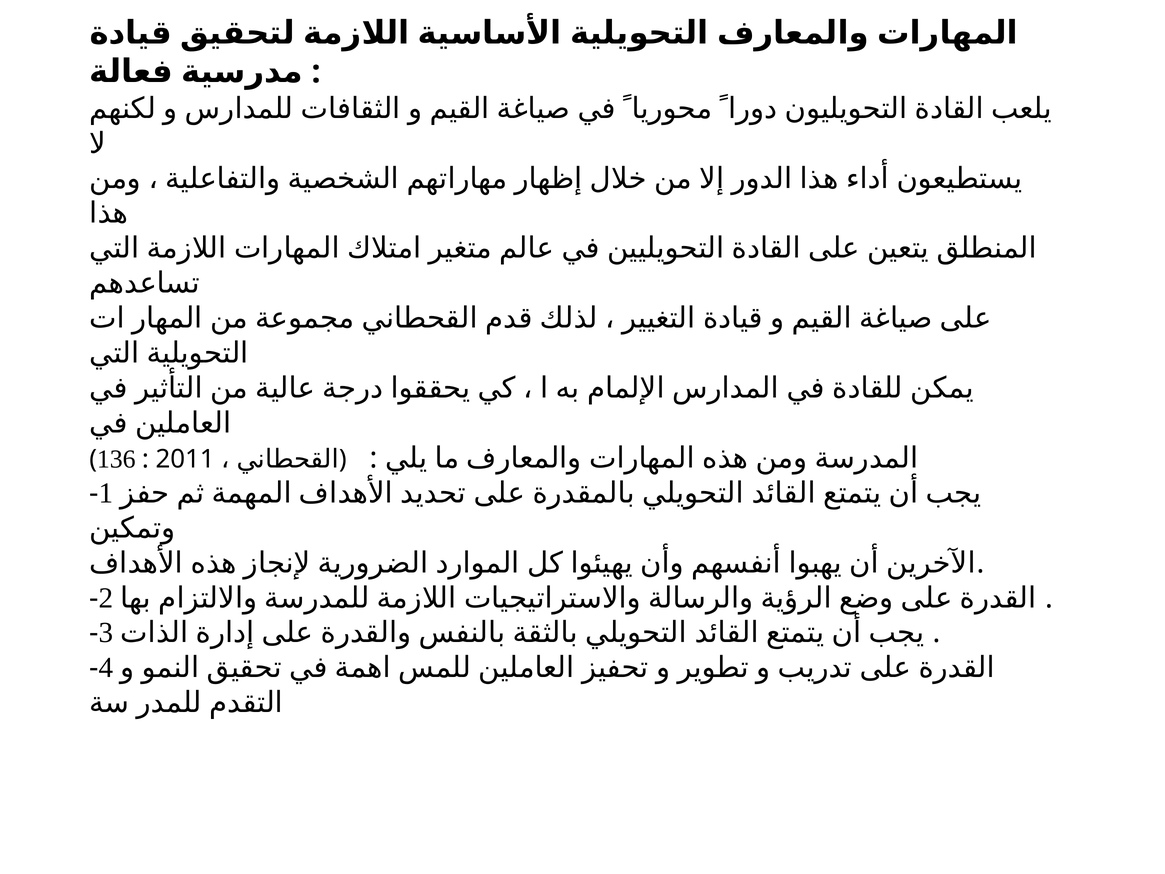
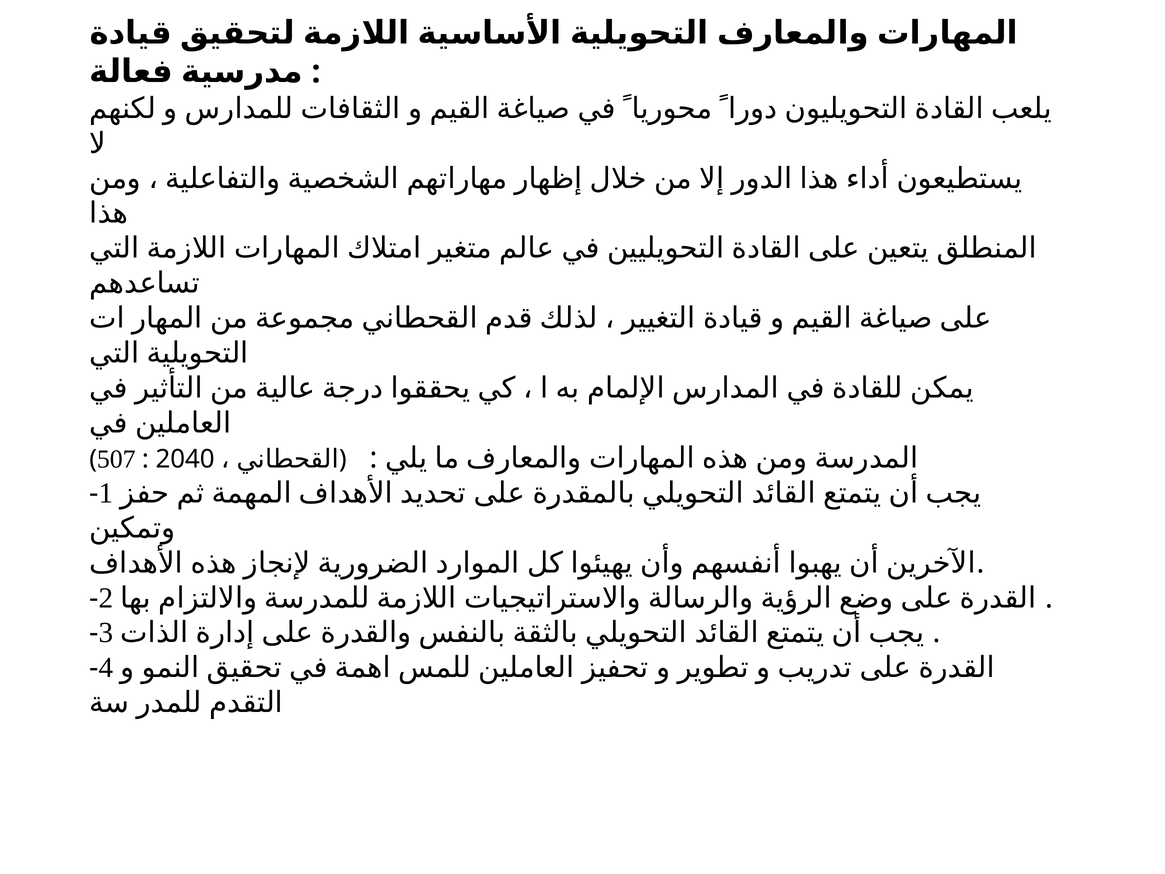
136: 136 -> 507
2011: 2011 -> 2040
